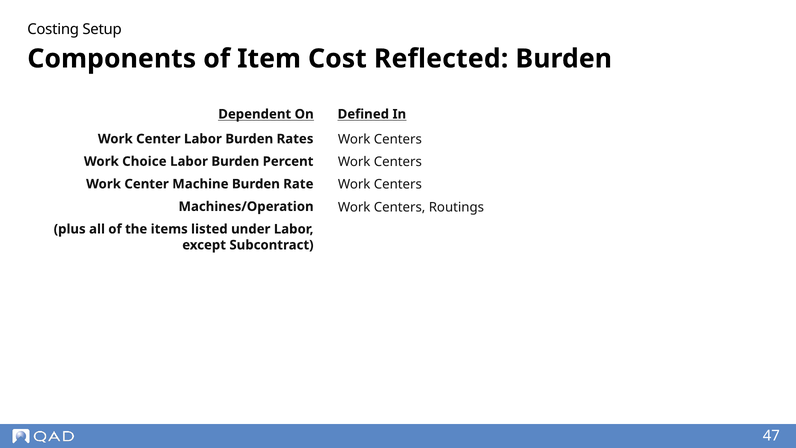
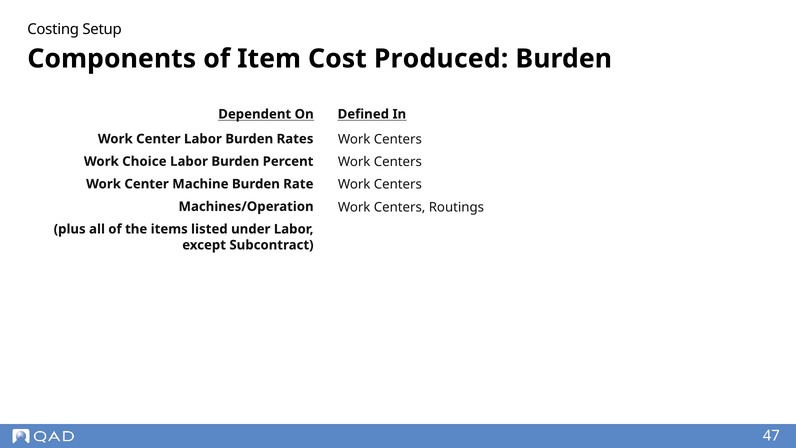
Reflected: Reflected -> Produced
